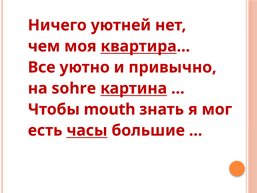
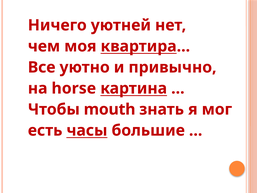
sohre: sohre -> horse
